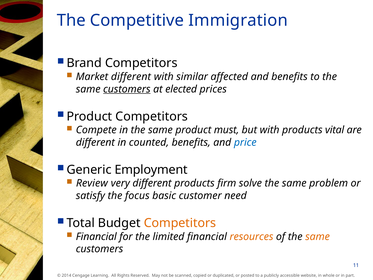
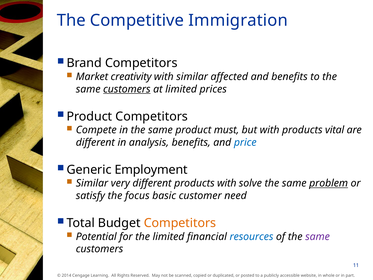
Market different: different -> creativity
at elected: elected -> limited
counted: counted -> analysis
Review at (92, 183): Review -> Similar
products firm: firm -> with
problem underline: none -> present
Financial at (96, 236): Financial -> Potential
resources colour: orange -> blue
same at (318, 236) colour: orange -> purple
